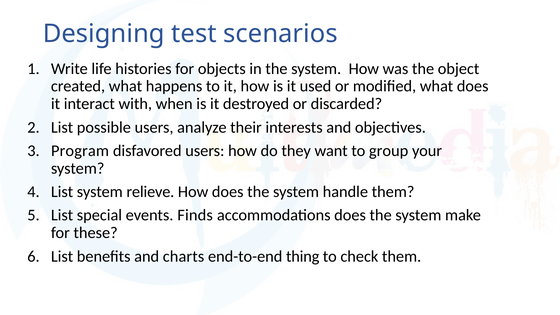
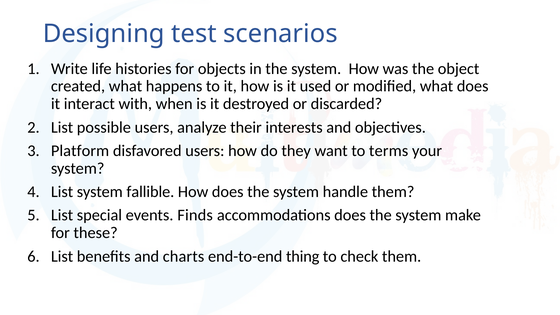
Program: Program -> Platform
group: group -> terms
relieve: relieve -> fallible
